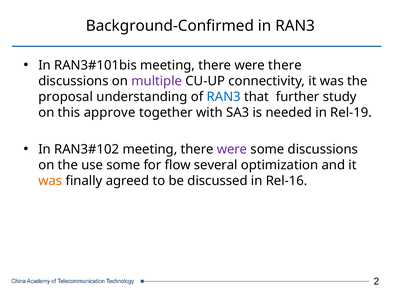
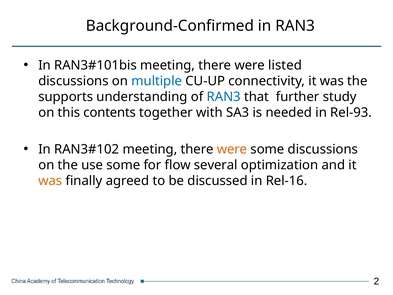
were there: there -> listed
multiple colour: purple -> blue
proposal: proposal -> supports
approve: approve -> contents
Rel-19: Rel-19 -> Rel-93
were at (232, 149) colour: purple -> orange
